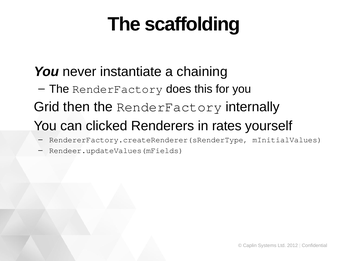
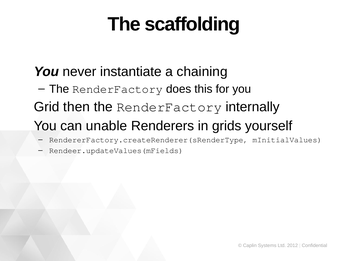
clicked: clicked -> unable
rates: rates -> grids
